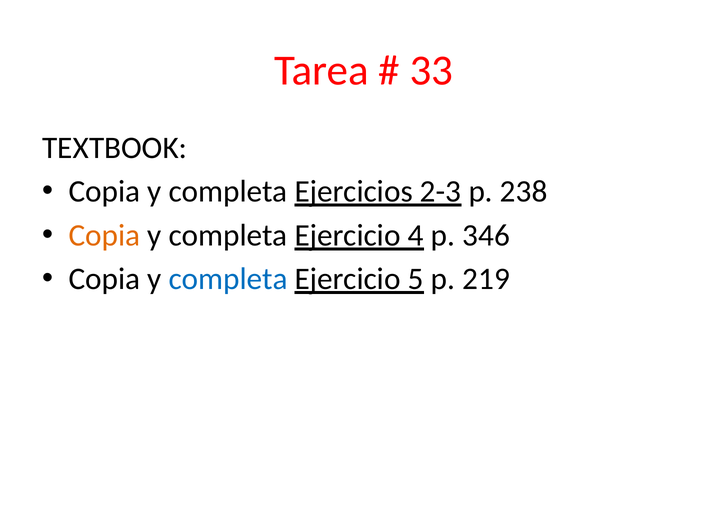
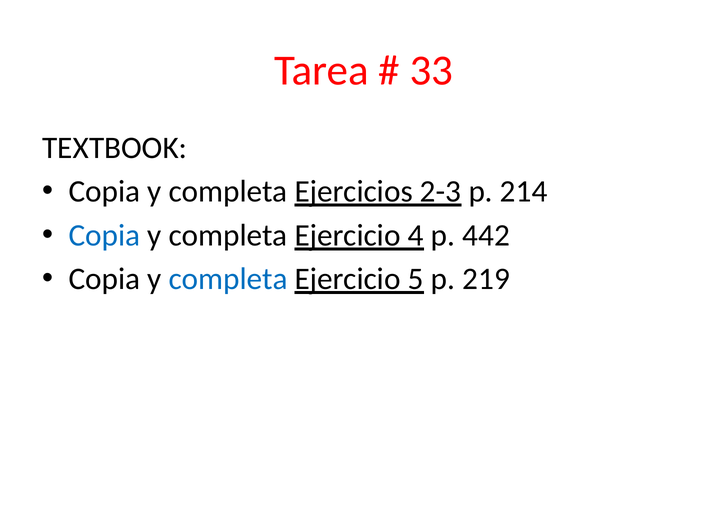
238: 238 -> 214
Copia at (105, 235) colour: orange -> blue
346: 346 -> 442
